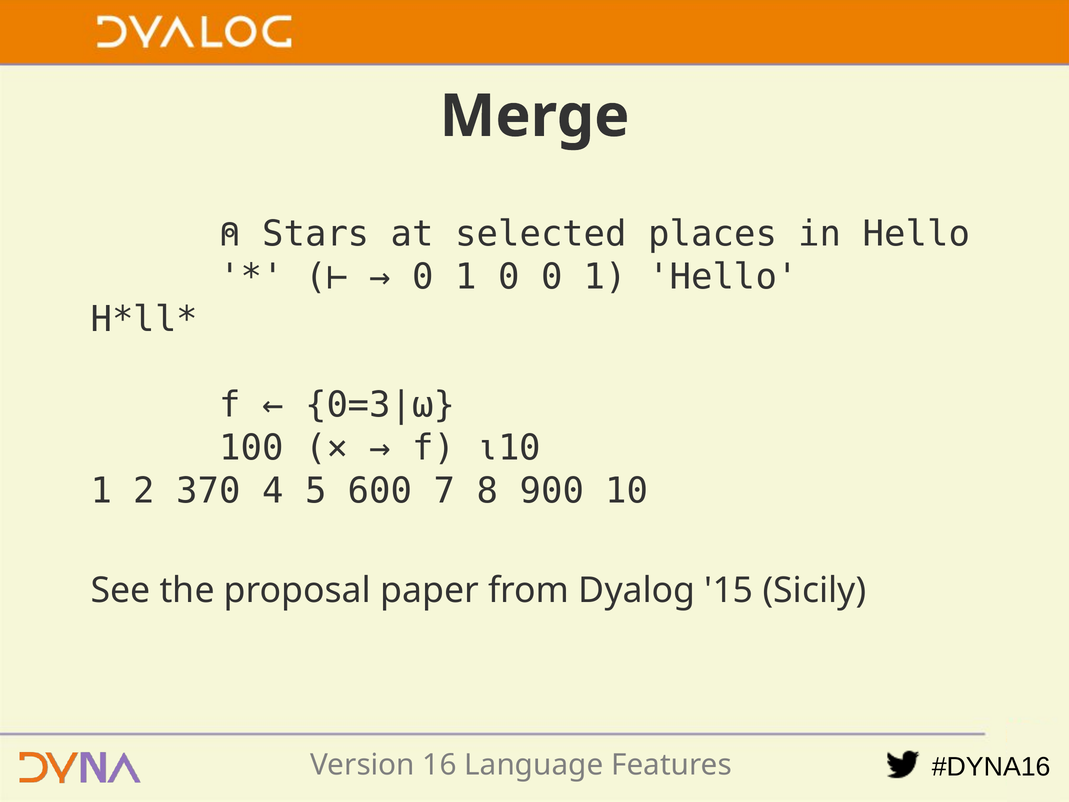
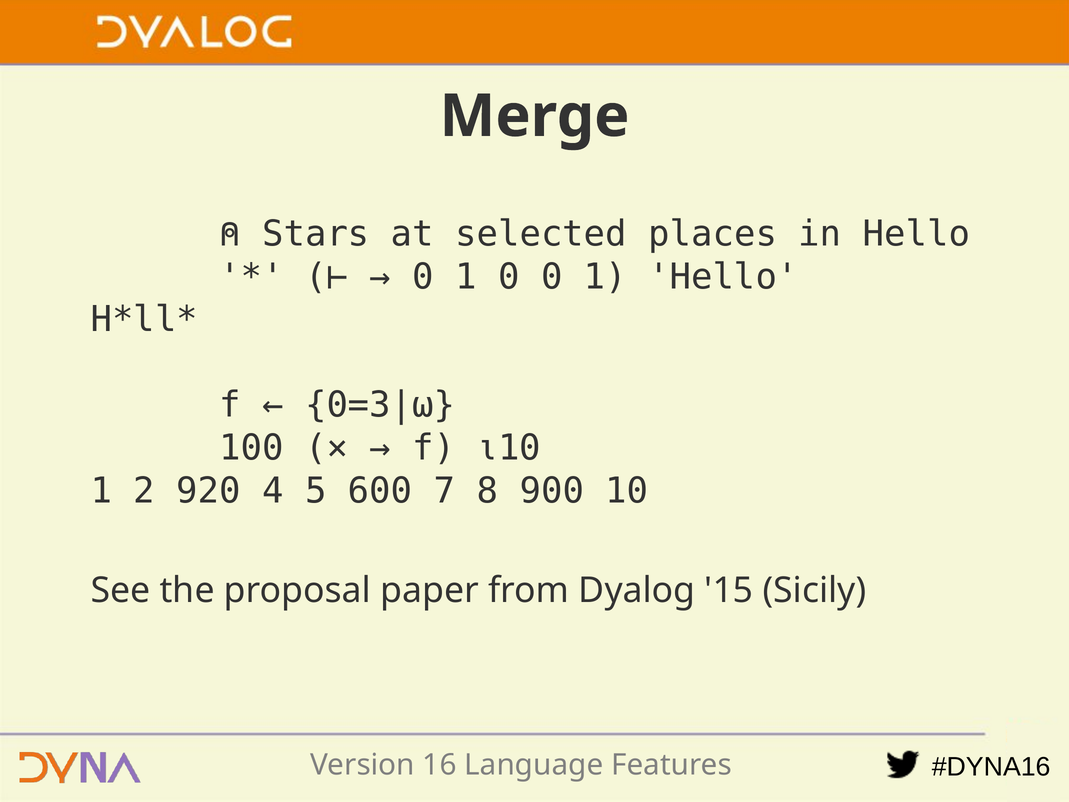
370: 370 -> 920
